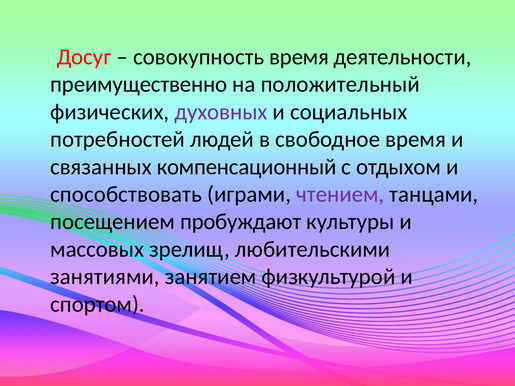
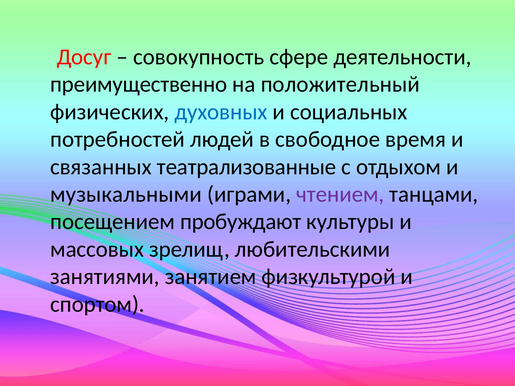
совокупность время: время -> сфере
духовных colour: purple -> blue
компенсационный: компенсационный -> театрализованные
способствовать: способствовать -> музыкальными
